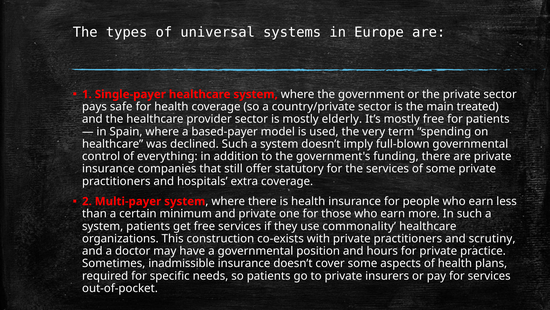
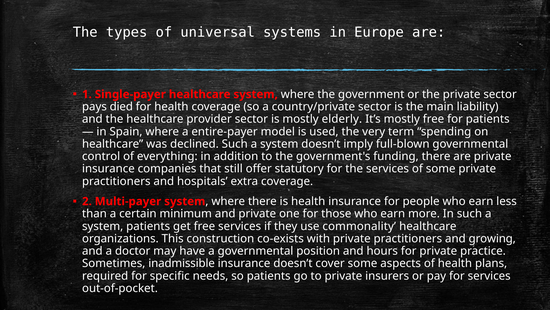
safe: safe -> died
treated: treated -> liability
based-payer: based-payer -> entire-payer
scrutiny: scrutiny -> growing
